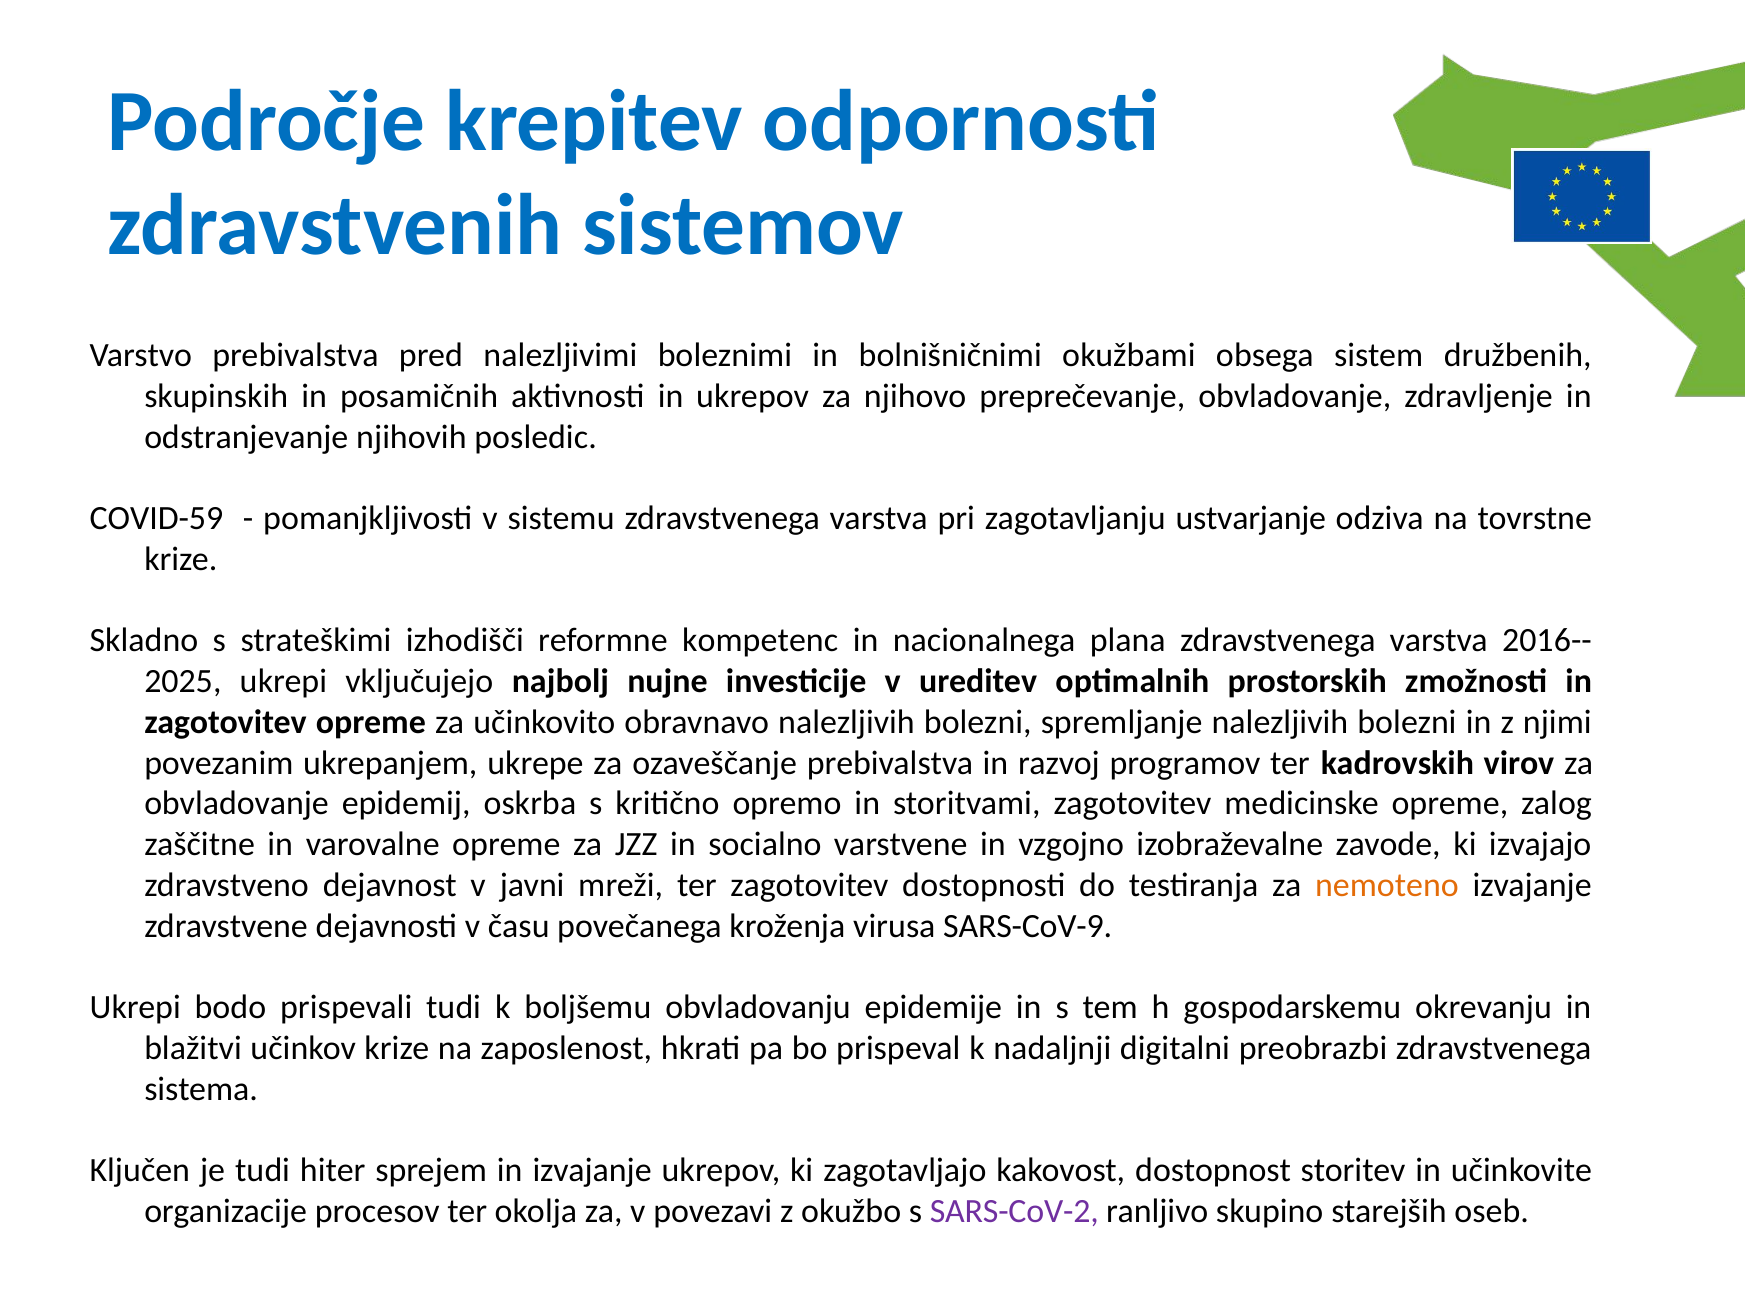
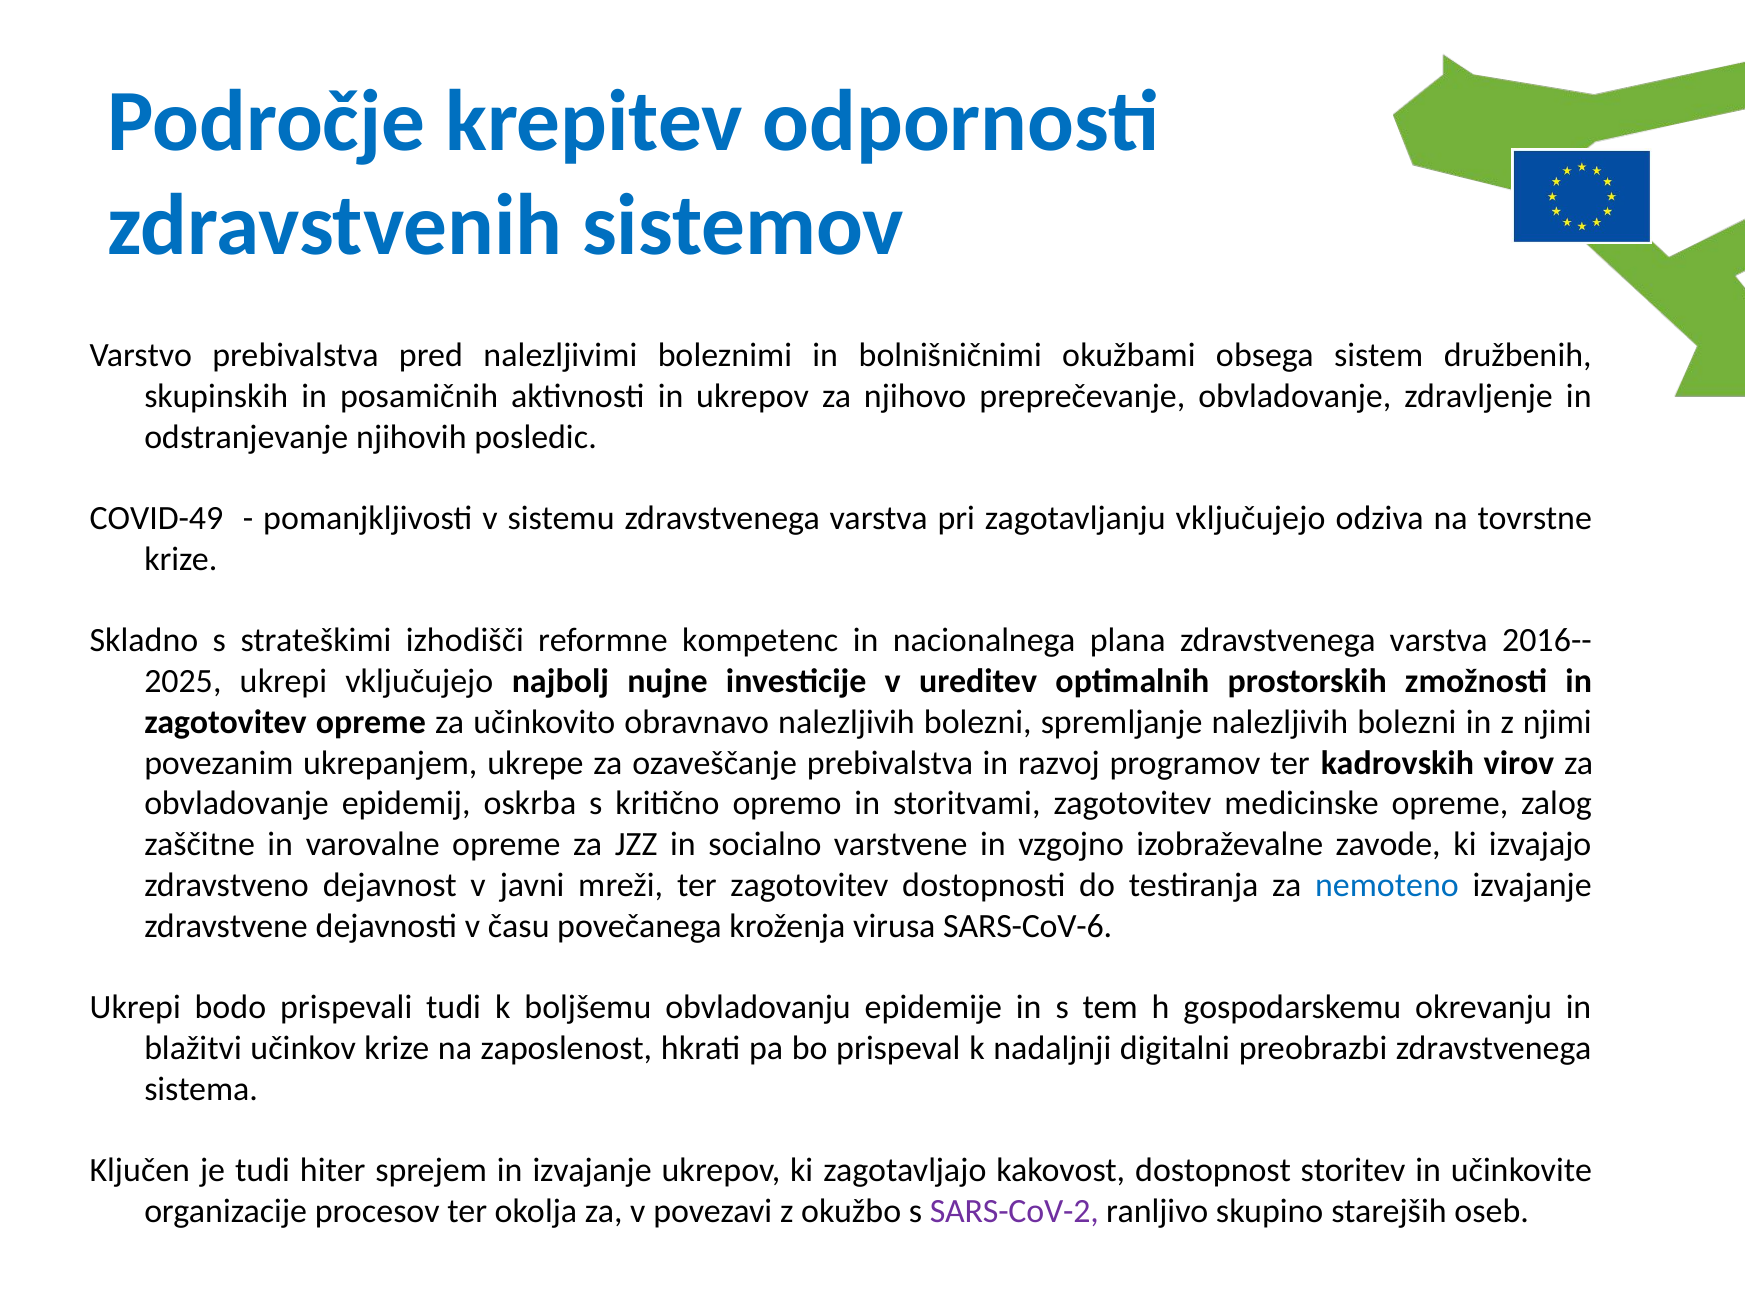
COVID-59: COVID-59 -> COVID-49
zagotavljanju ustvarjanje: ustvarjanje -> vključujejo
nemoteno colour: orange -> blue
SARS-CoV-9: SARS-CoV-9 -> SARS-CoV-6
